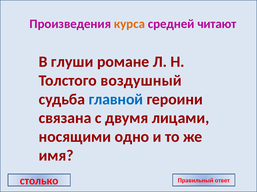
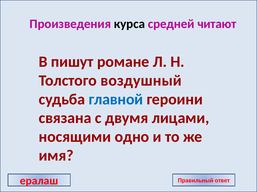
курса colour: orange -> black
глуши: глуши -> пишут
столько: столько -> ералаш
